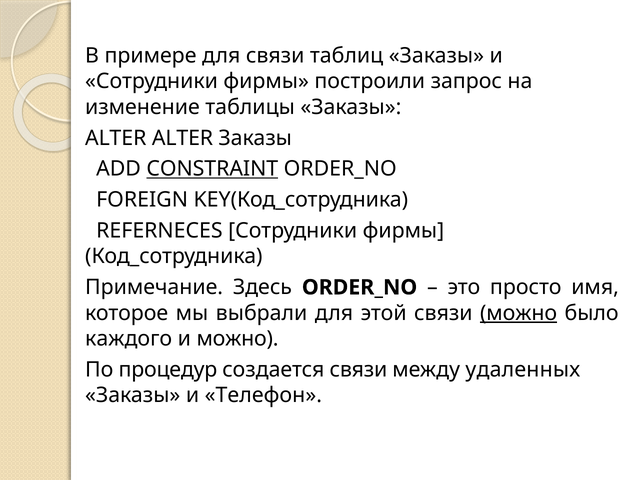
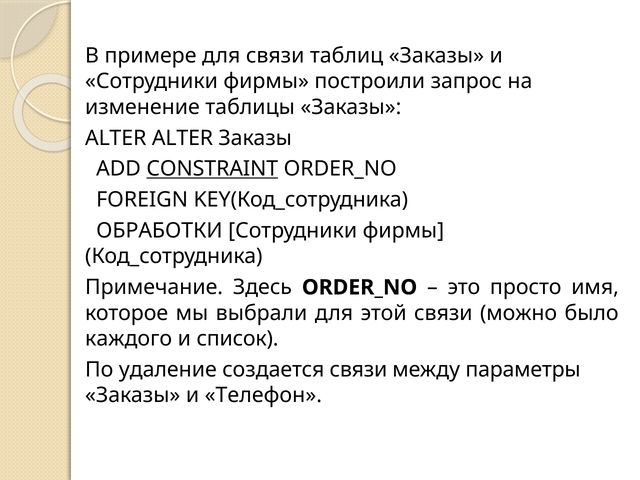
REFERNECES: REFERNECES -> ОБРАБОТКИ
можно at (519, 313) underline: present -> none
и можно: можно -> список
процедур: процедур -> удаление
удаленных: удаленных -> параметры
